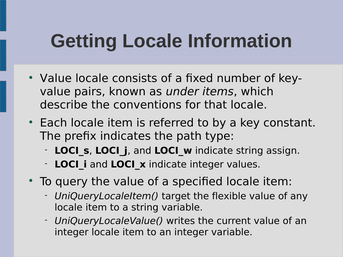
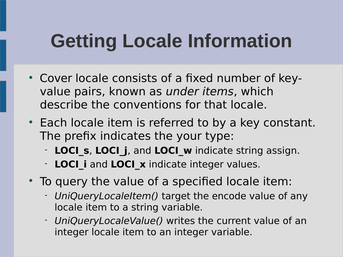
Value at (56, 79): Value -> Cover
path: path -> your
flexible: flexible -> encode
